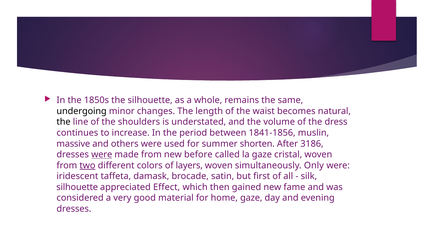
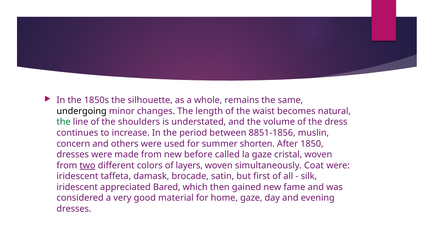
the at (64, 122) colour: black -> green
1841-1856: 1841-1856 -> 8851-1856
massive: massive -> concern
3186: 3186 -> 1850
were at (102, 155) underline: present -> none
Only: Only -> Coat
silhouette at (77, 187): silhouette -> iridescent
Effect: Effect -> Bared
